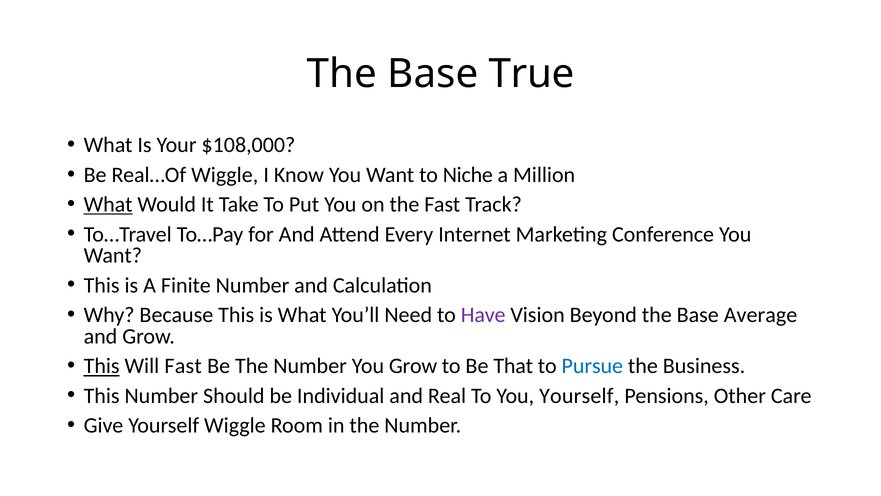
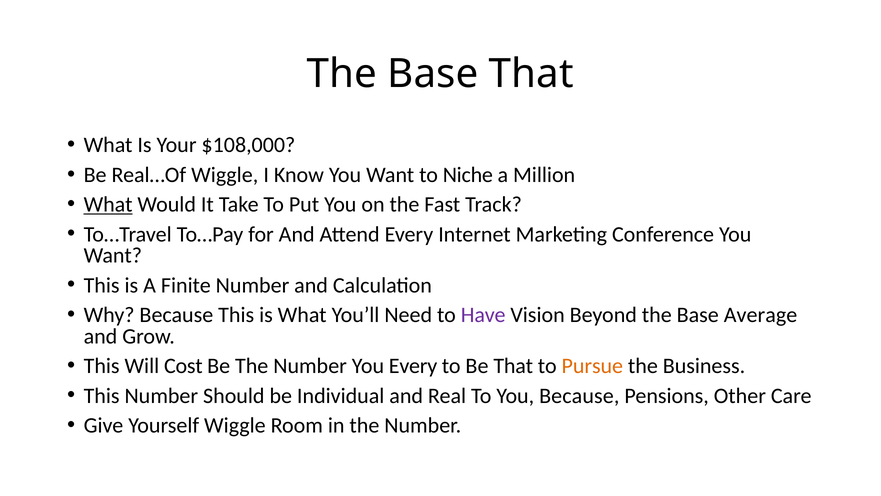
Base True: True -> That
This at (102, 366) underline: present -> none
Will Fast: Fast -> Cost
You Grow: Grow -> Every
Pursue colour: blue -> orange
You Yourself: Yourself -> Because
